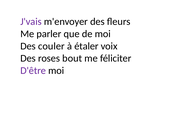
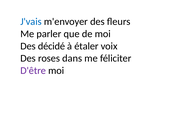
J'vais colour: purple -> blue
couler: couler -> décidé
bout: bout -> dans
